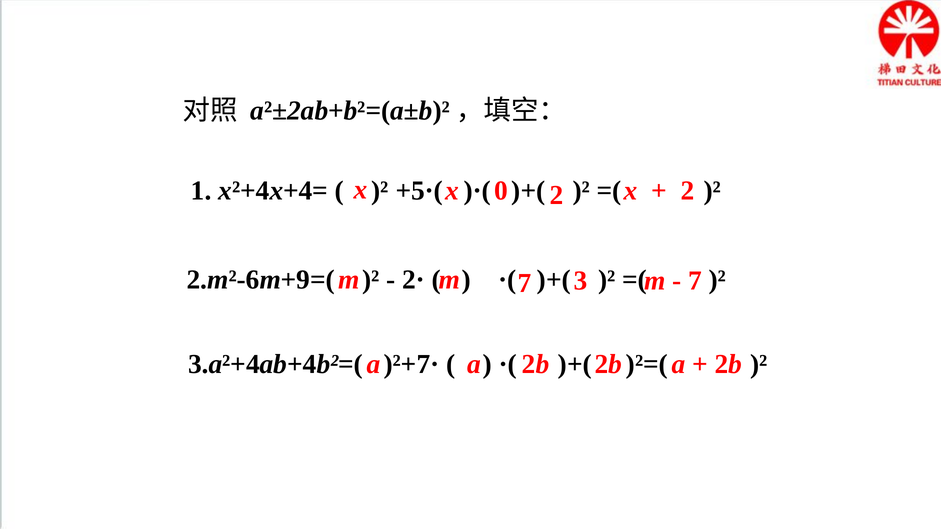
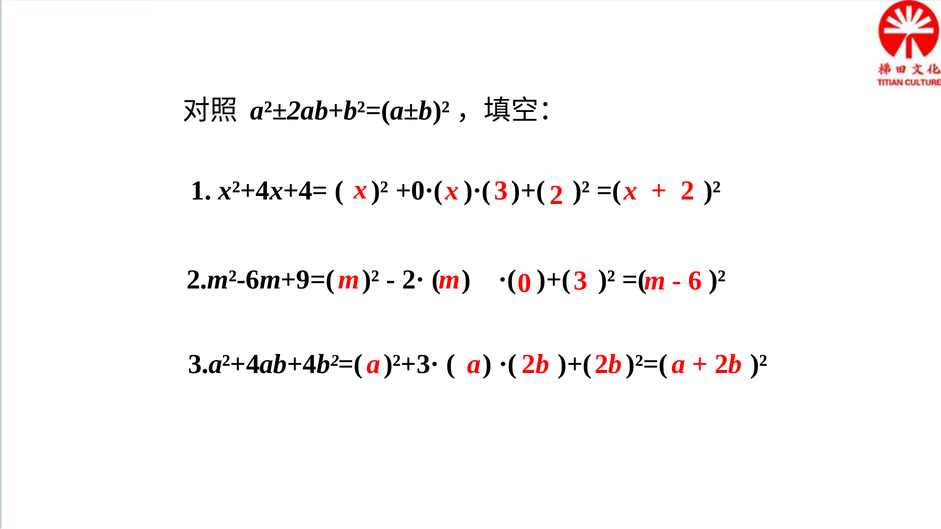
+5·(: +5·( -> +0·(
x 0: 0 -> 3
m 7: 7 -> 0
7 at (695, 281): 7 -> 6
)²+7·: )²+7· -> )²+3·
